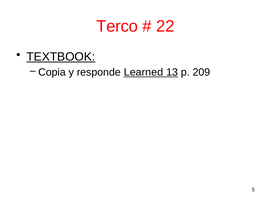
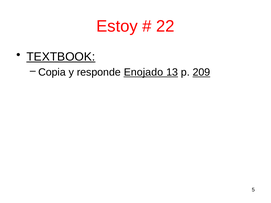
Terco: Terco -> Estoy
Learned: Learned -> Enojado
209 underline: none -> present
